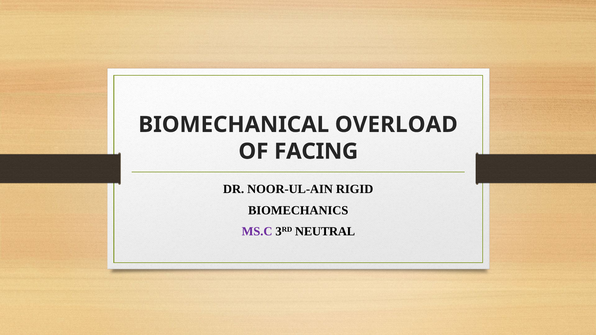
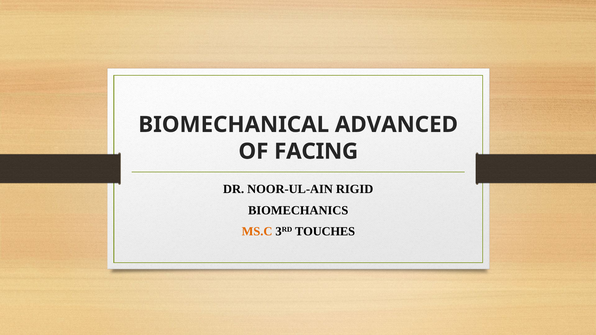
OVERLOAD: OVERLOAD -> ADVANCED
MS.C colour: purple -> orange
NEUTRAL: NEUTRAL -> TOUCHES
